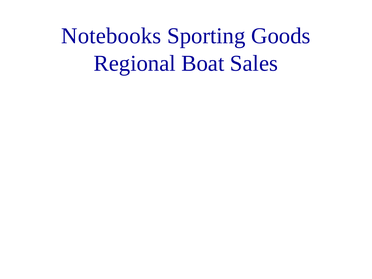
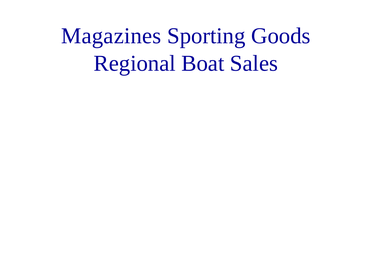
Notebooks: Notebooks -> Magazines
